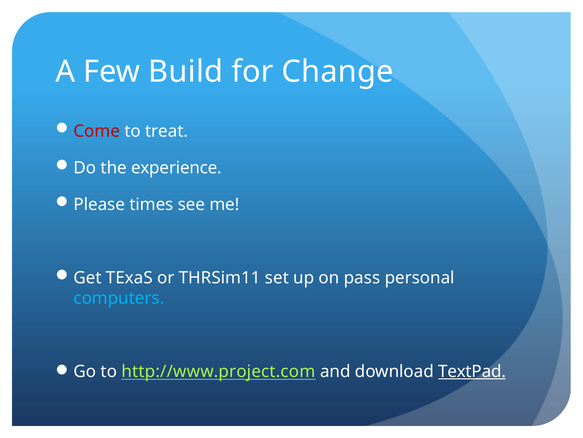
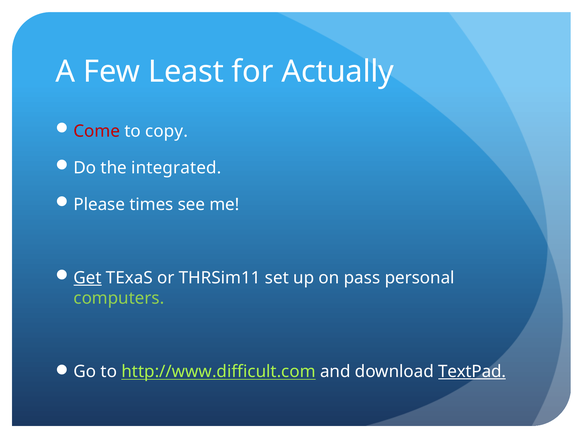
Build: Build -> Least
Change: Change -> Actually
treat: treat -> copy
experience: experience -> integrated
Get underline: none -> present
computers colour: light blue -> light green
http://www.project.com: http://www.project.com -> http://www.difficult.com
